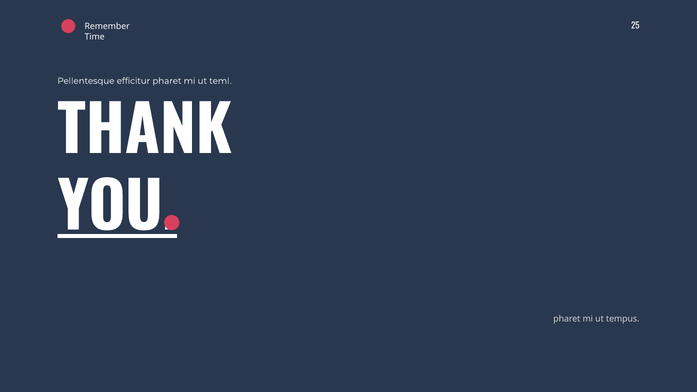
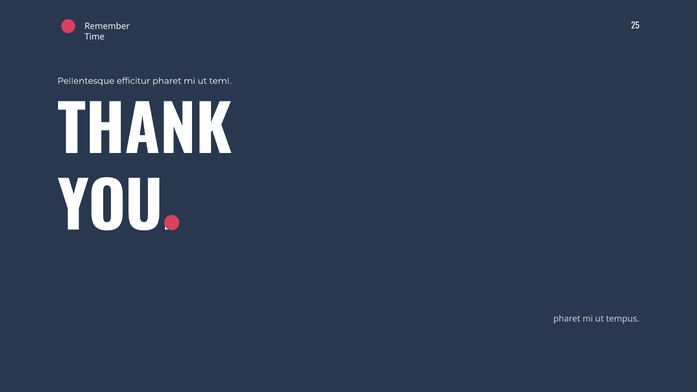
YOU underline: present -> none
